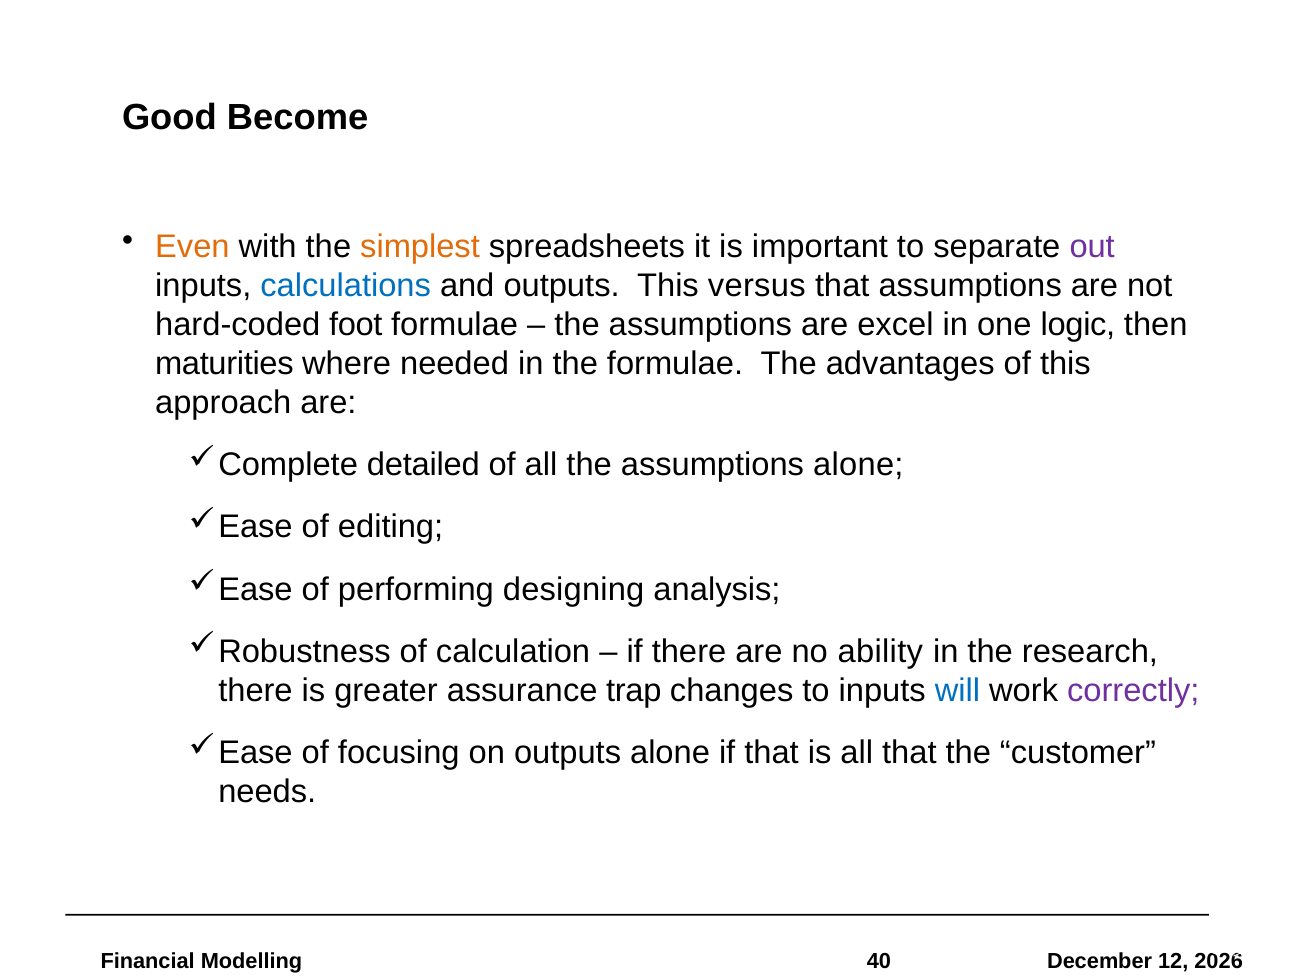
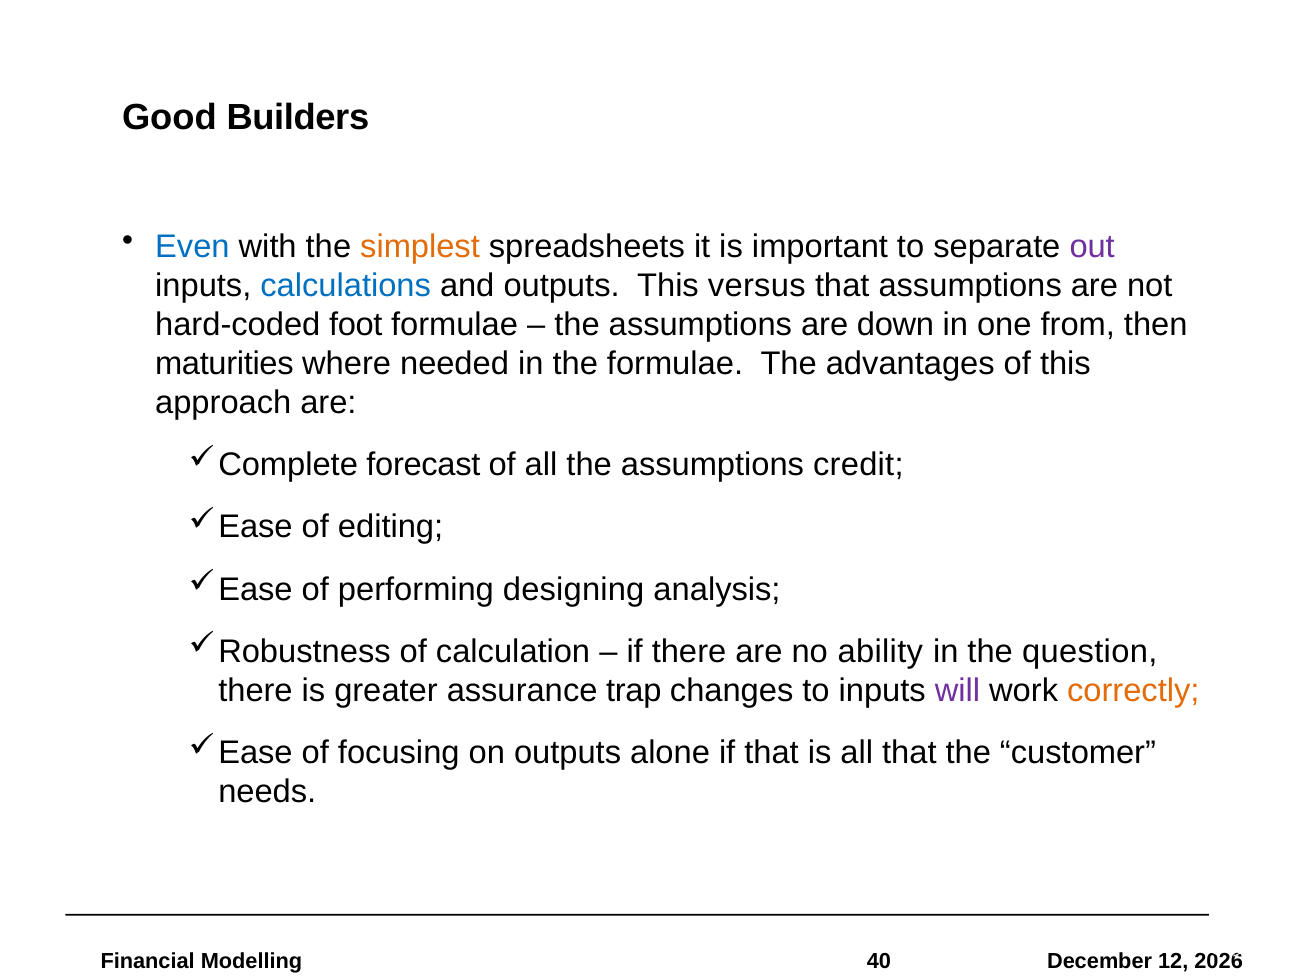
Become: Become -> Builders
Even colour: orange -> blue
excel: excel -> down
logic: logic -> from
detailed: detailed -> forecast
assumptions alone: alone -> credit
research: research -> question
will colour: blue -> purple
correctly colour: purple -> orange
